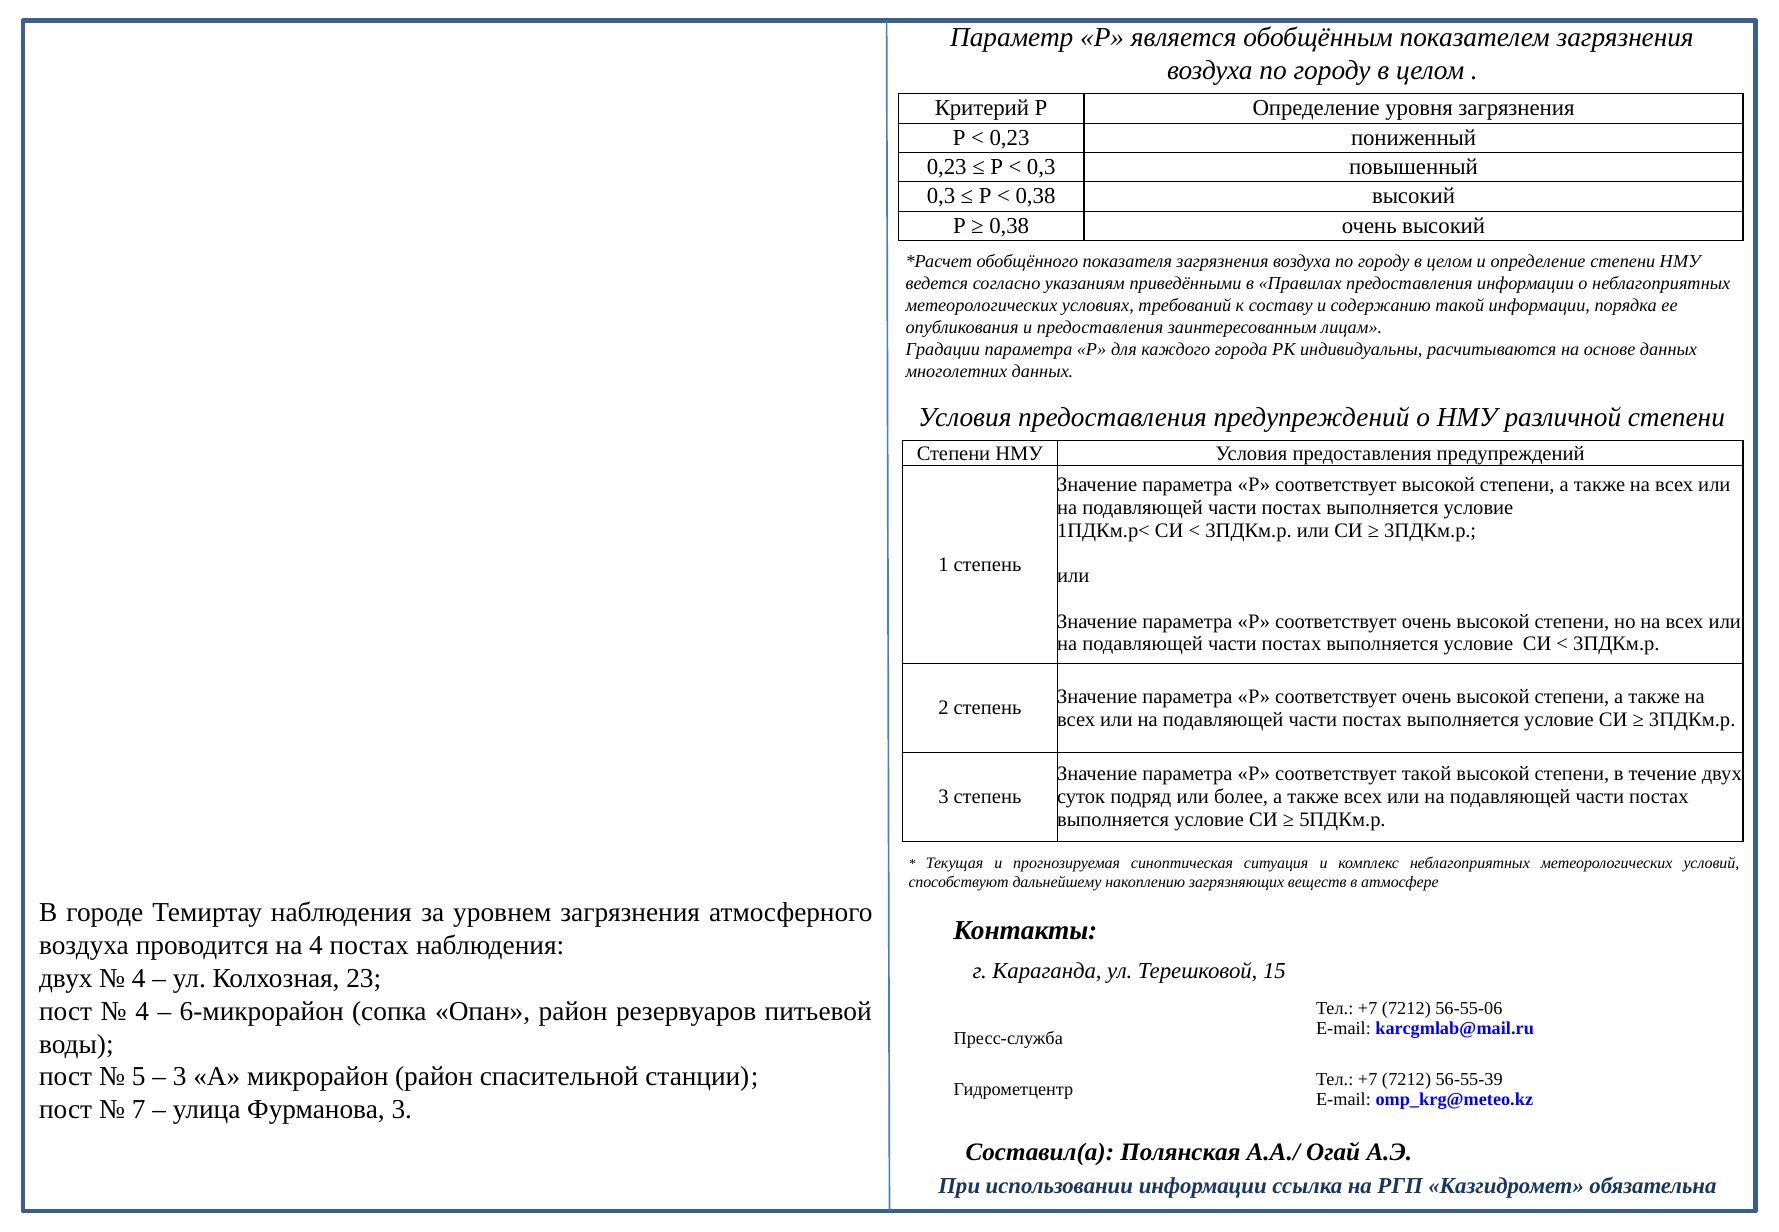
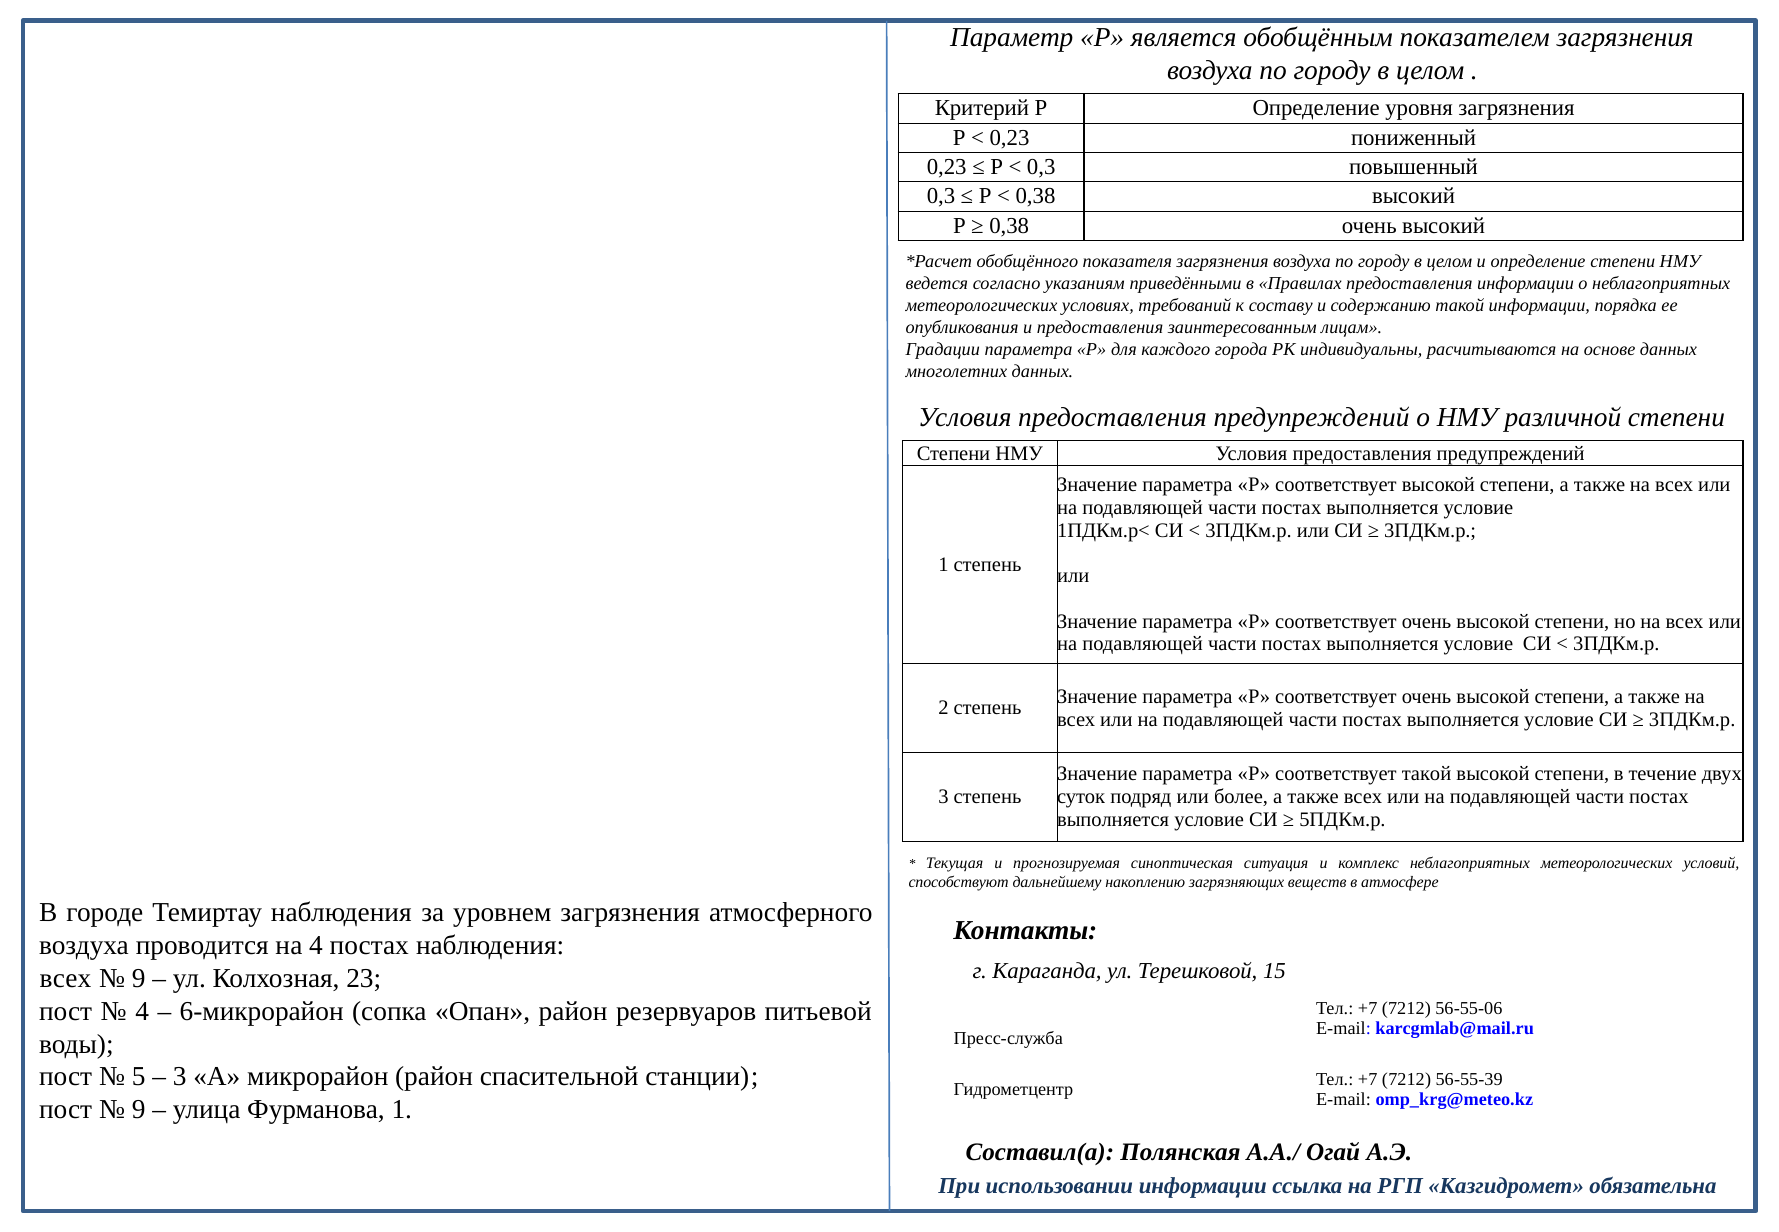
двух at (66, 978): двух -> всех
4 at (139, 978): 4 -> 9
7 at (139, 1109): 7 -> 9
Фурманова 3: 3 -> 1
